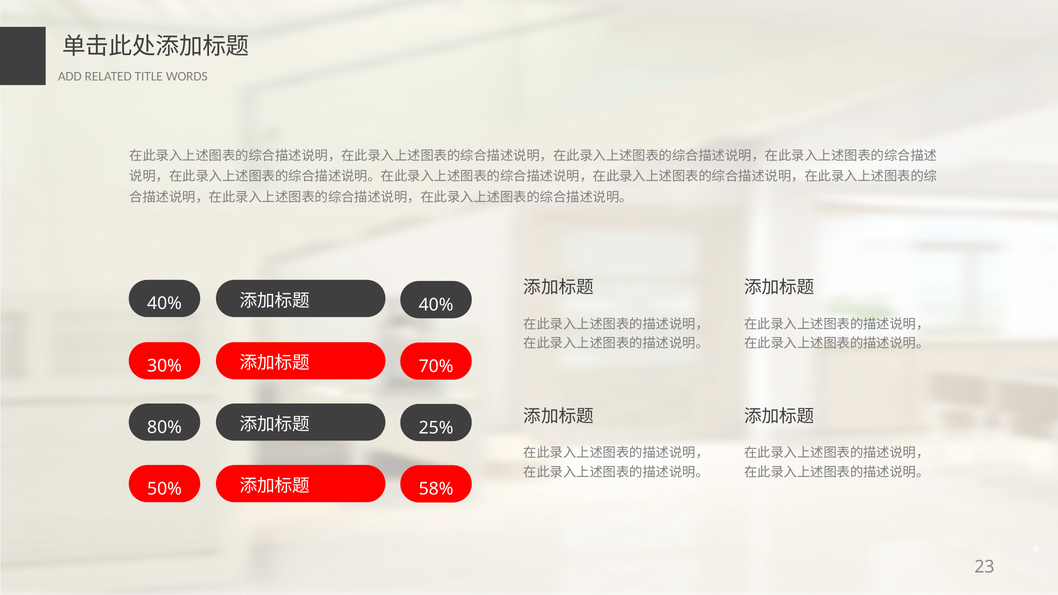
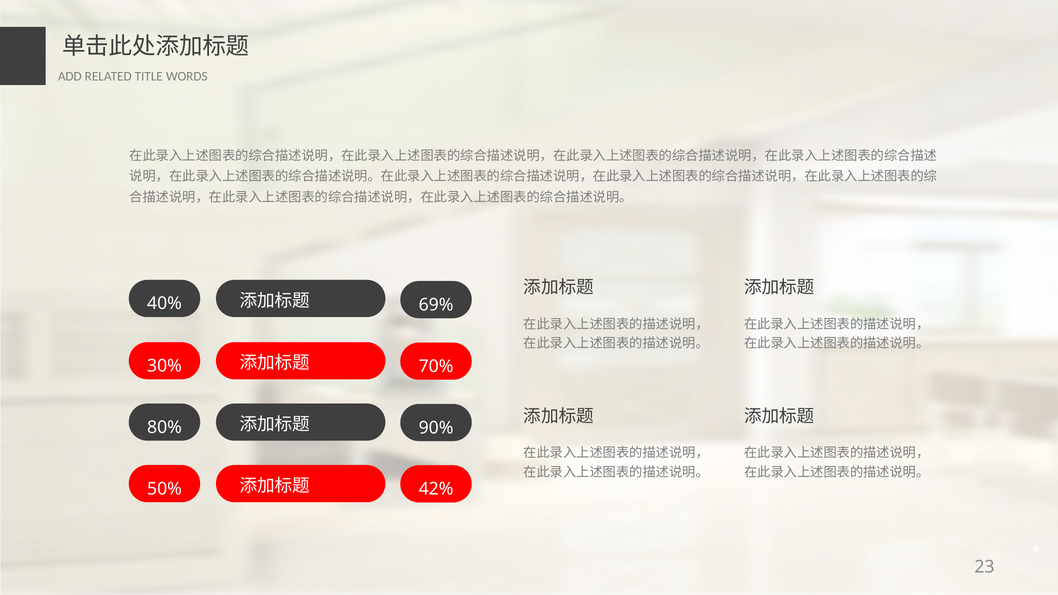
40% at (436, 305): 40% -> 69%
25%: 25% -> 90%
58%: 58% -> 42%
